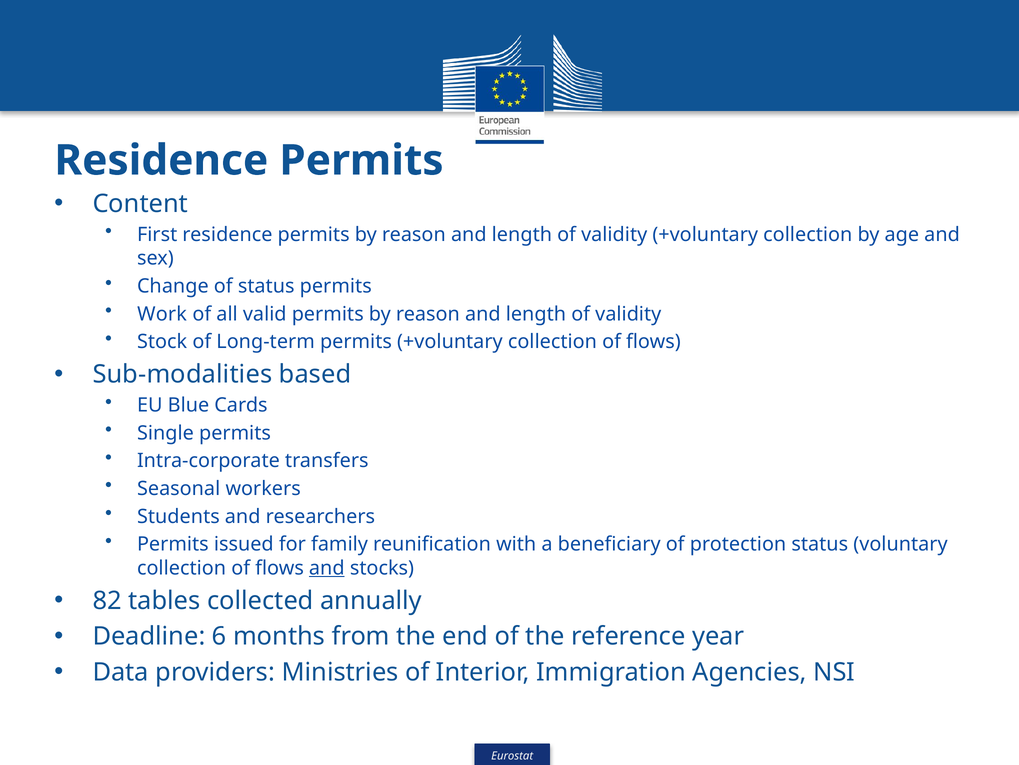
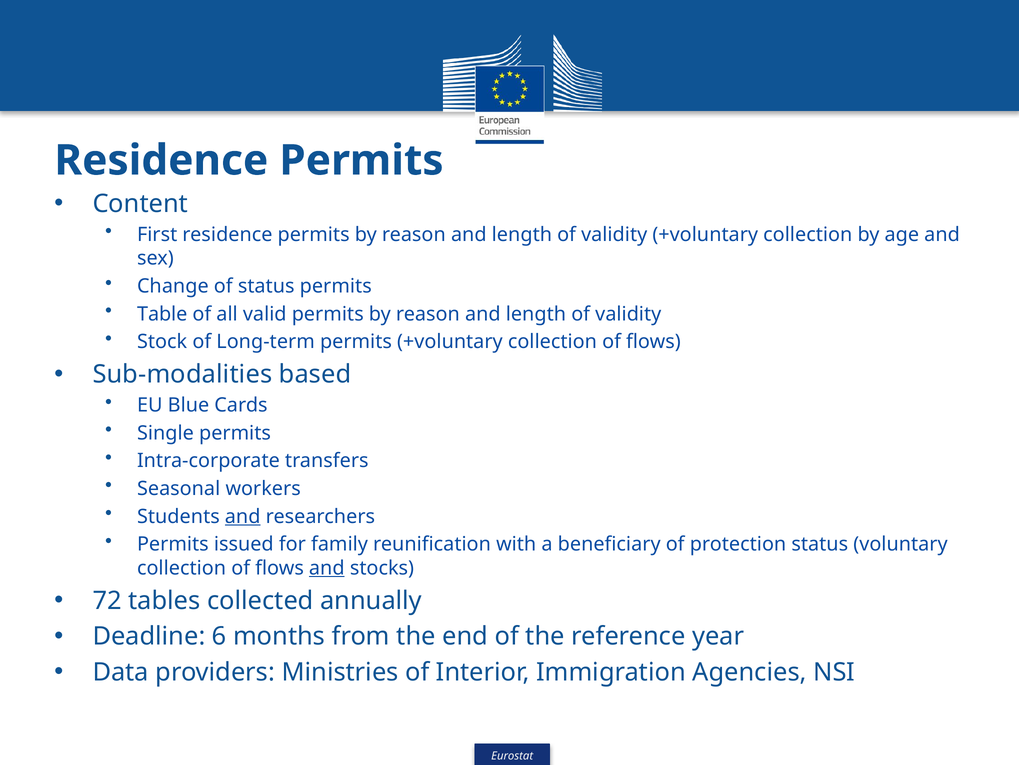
Work: Work -> Table
and at (243, 516) underline: none -> present
82: 82 -> 72
